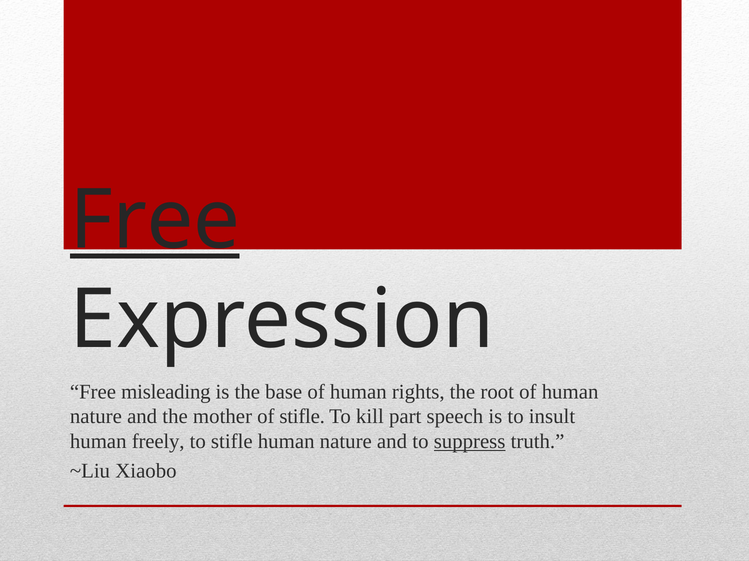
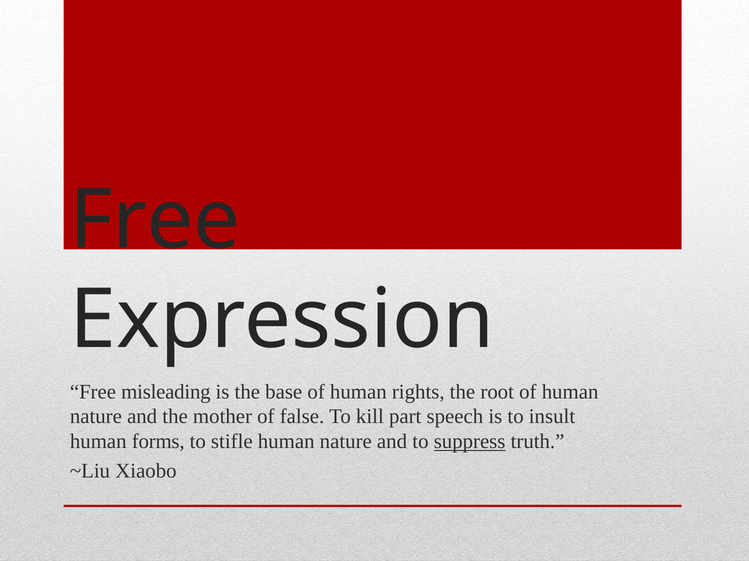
Free at (155, 221) underline: present -> none
of stifle: stifle -> false
freely: freely -> forms
